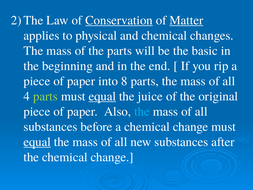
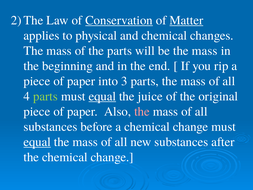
be the basic: basic -> mass
8: 8 -> 3
the at (142, 111) colour: light blue -> pink
